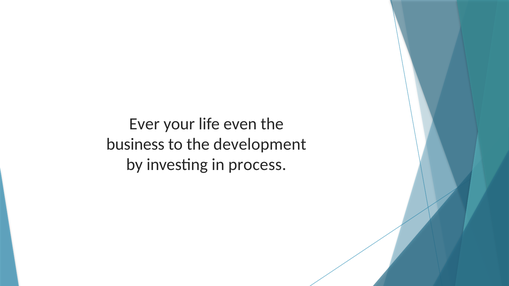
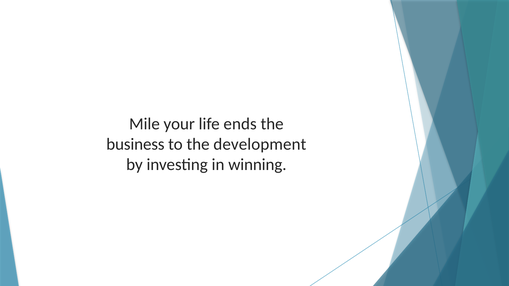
Ever: Ever -> Mile
even: even -> ends
process: process -> winning
